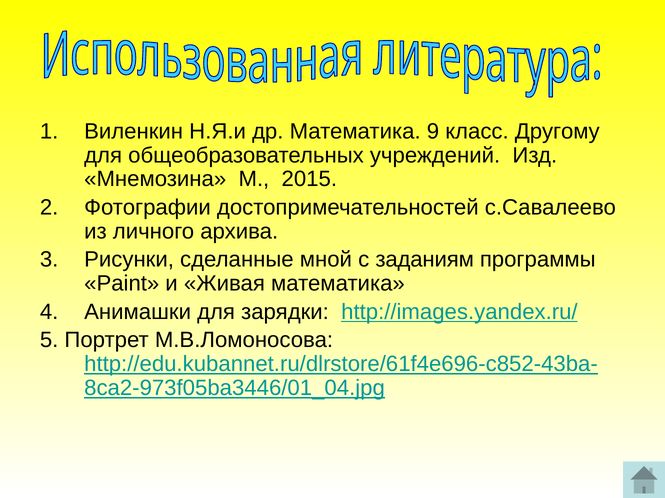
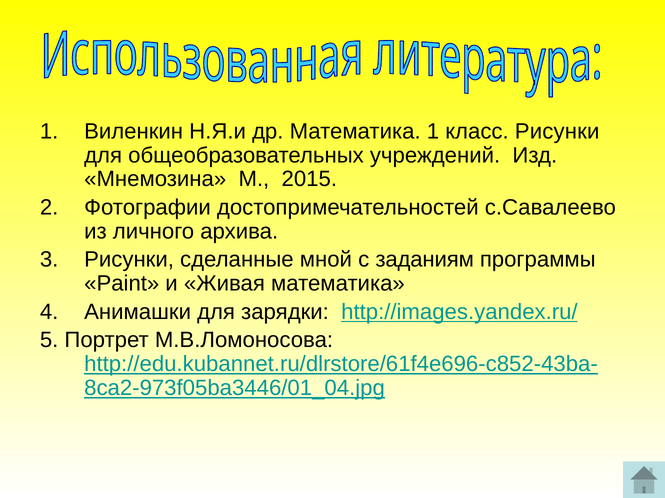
Математика 9: 9 -> 1
класс Другому: Другому -> Рисунки
